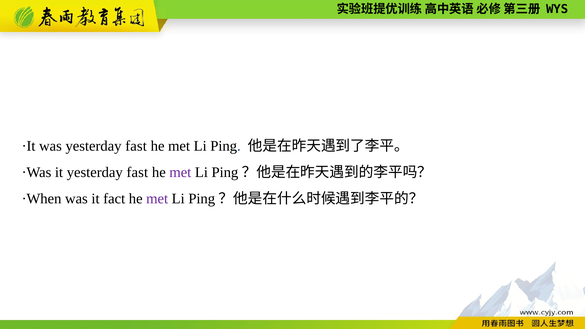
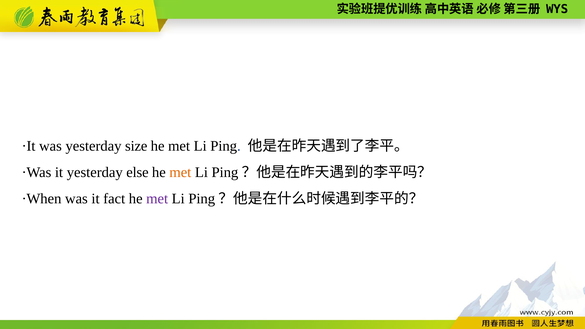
was yesterday fast: fast -> size
it yesterday fast: fast -> else
met at (180, 172) colour: purple -> orange
